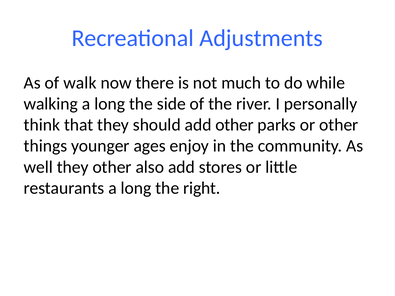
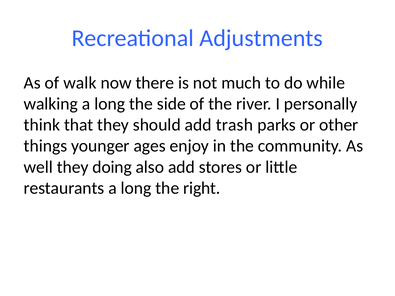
add other: other -> trash
they other: other -> doing
